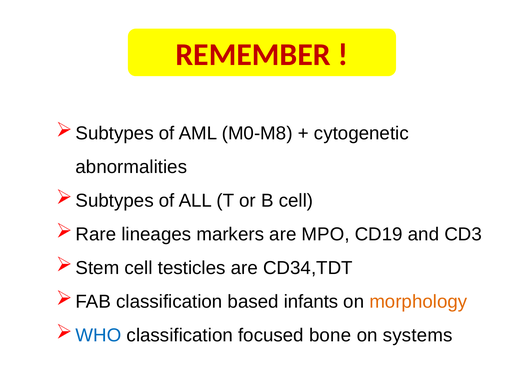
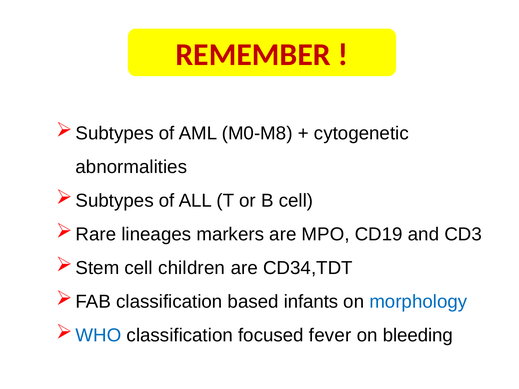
testicles: testicles -> children
morphology colour: orange -> blue
bone: bone -> fever
systems: systems -> bleeding
